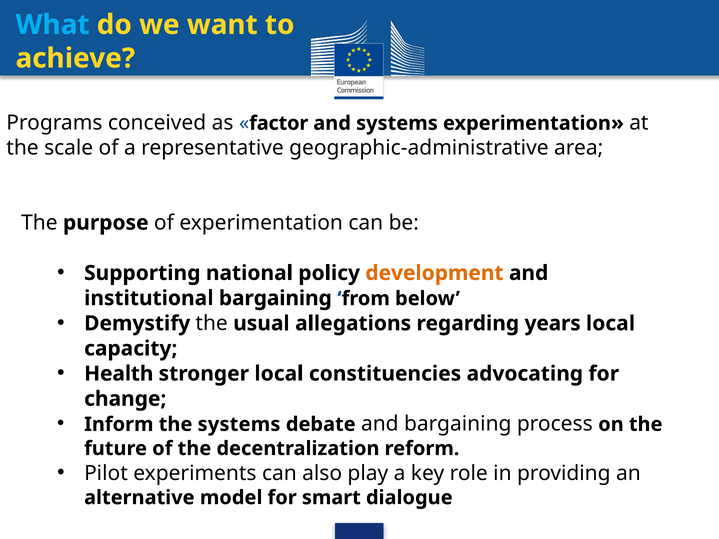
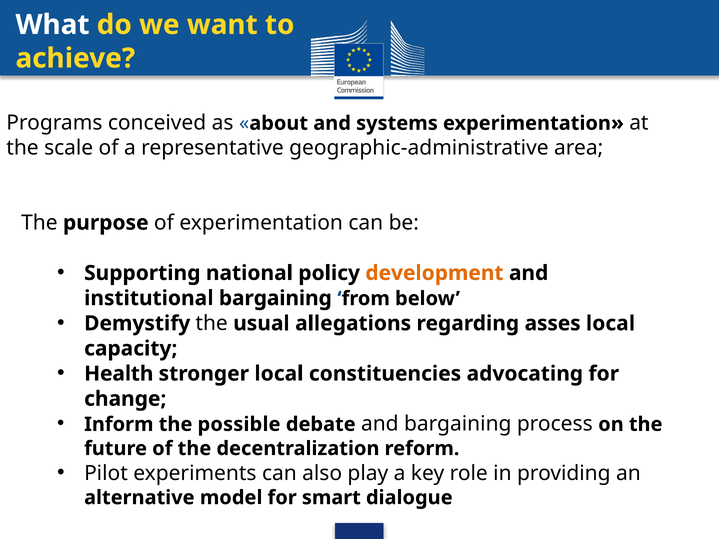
What colour: light blue -> white
factor: factor -> about
years: years -> asses
the systems: systems -> possible
